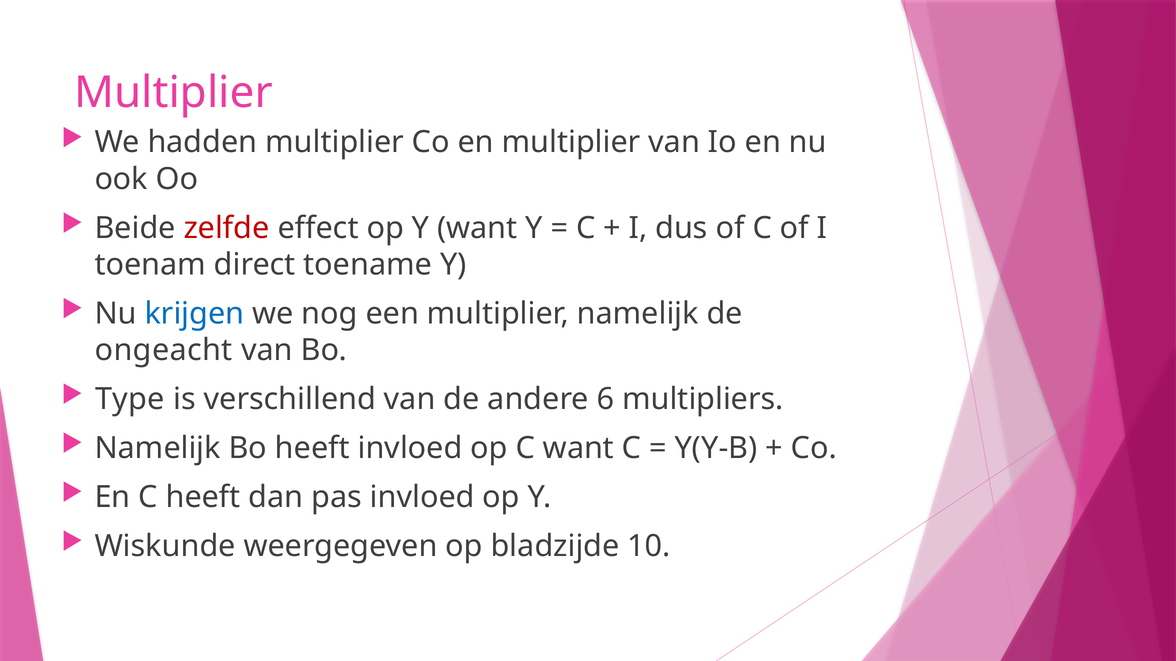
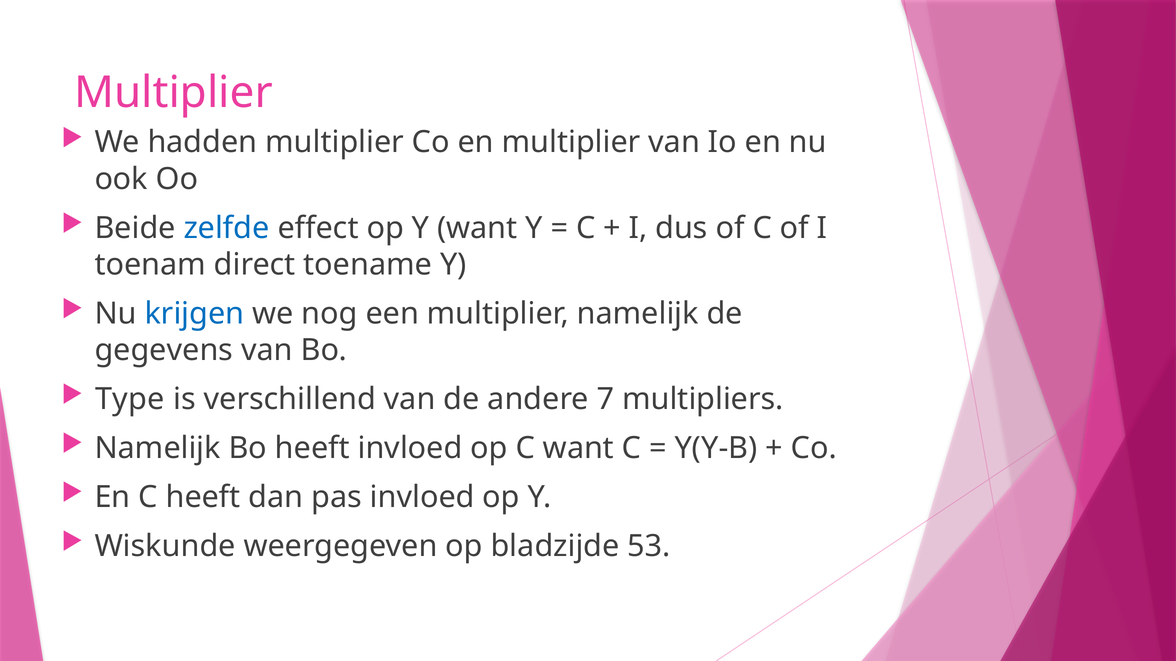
zelfde colour: red -> blue
ongeacht: ongeacht -> gegevens
6: 6 -> 7
10: 10 -> 53
